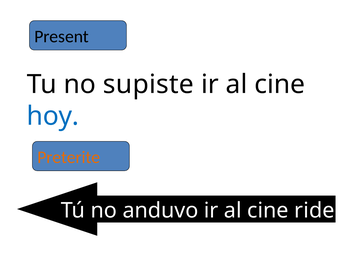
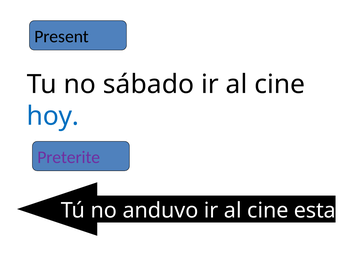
supiste: supiste -> sábado
Preterite colour: orange -> purple
ride: ride -> esta
